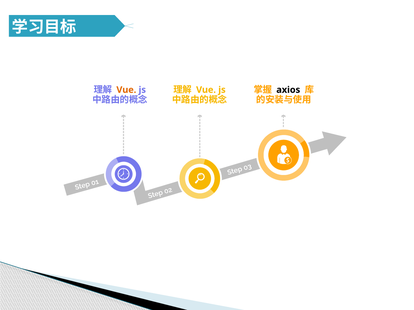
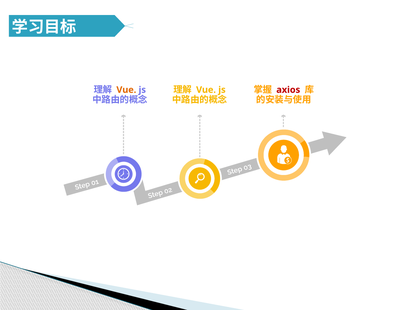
axios colour: black -> red
